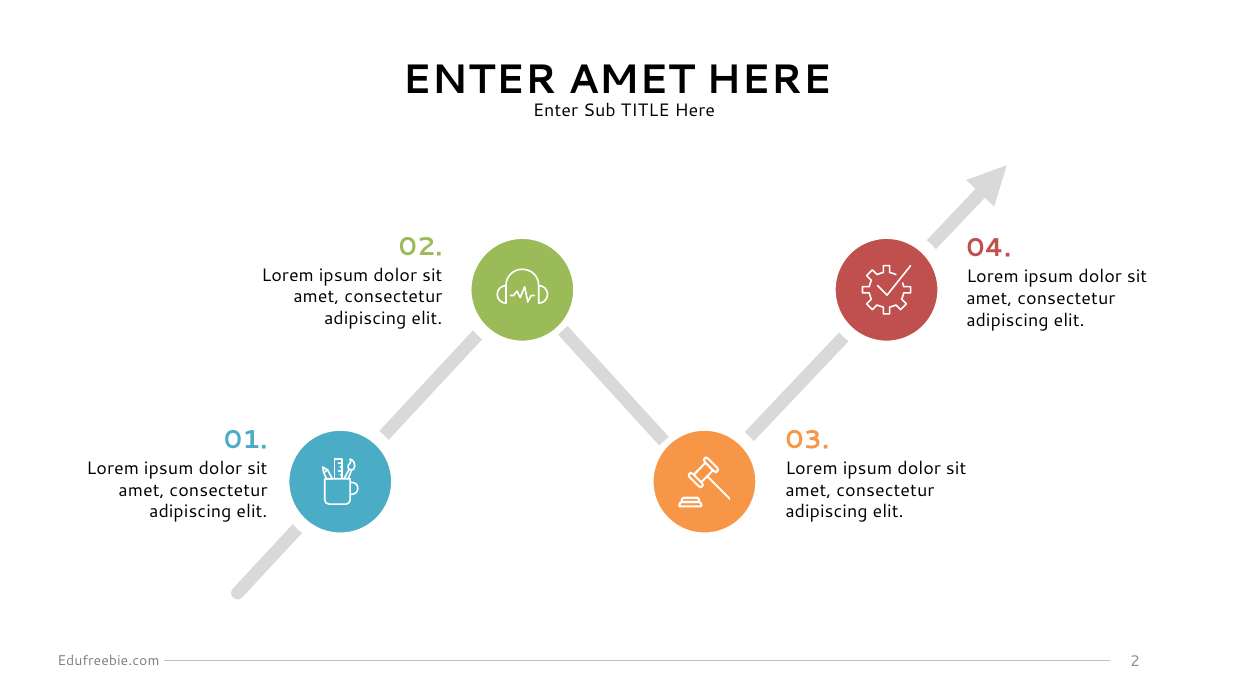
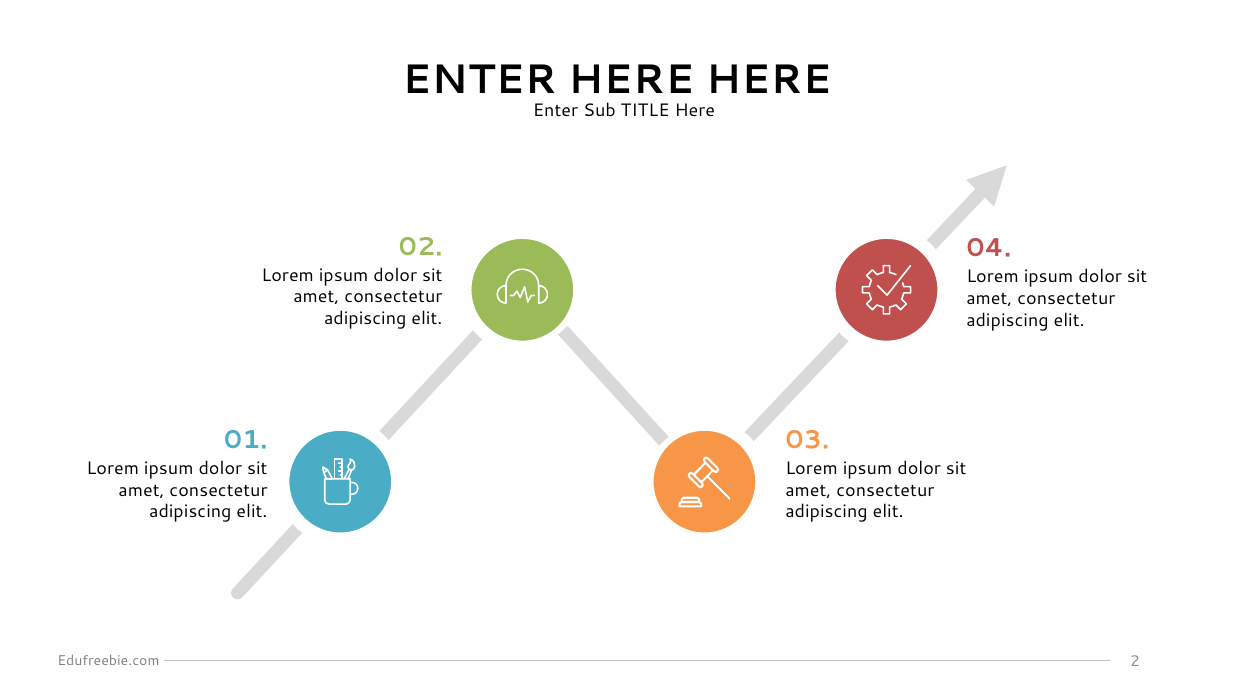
ENTER AMET: AMET -> HERE
